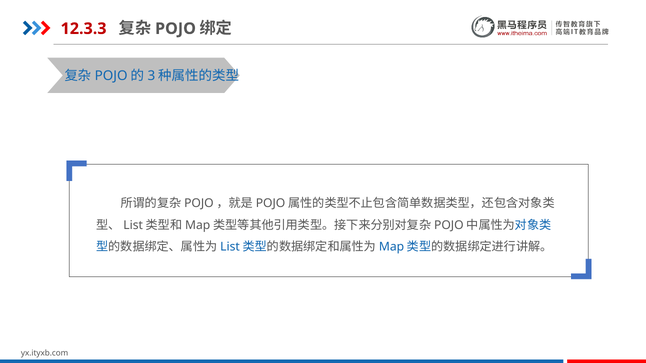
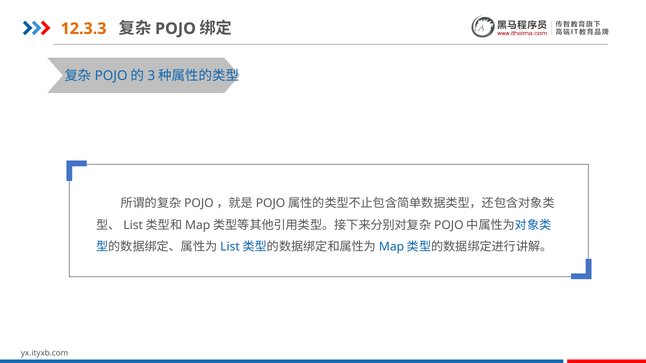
12.3.3 colour: red -> orange
